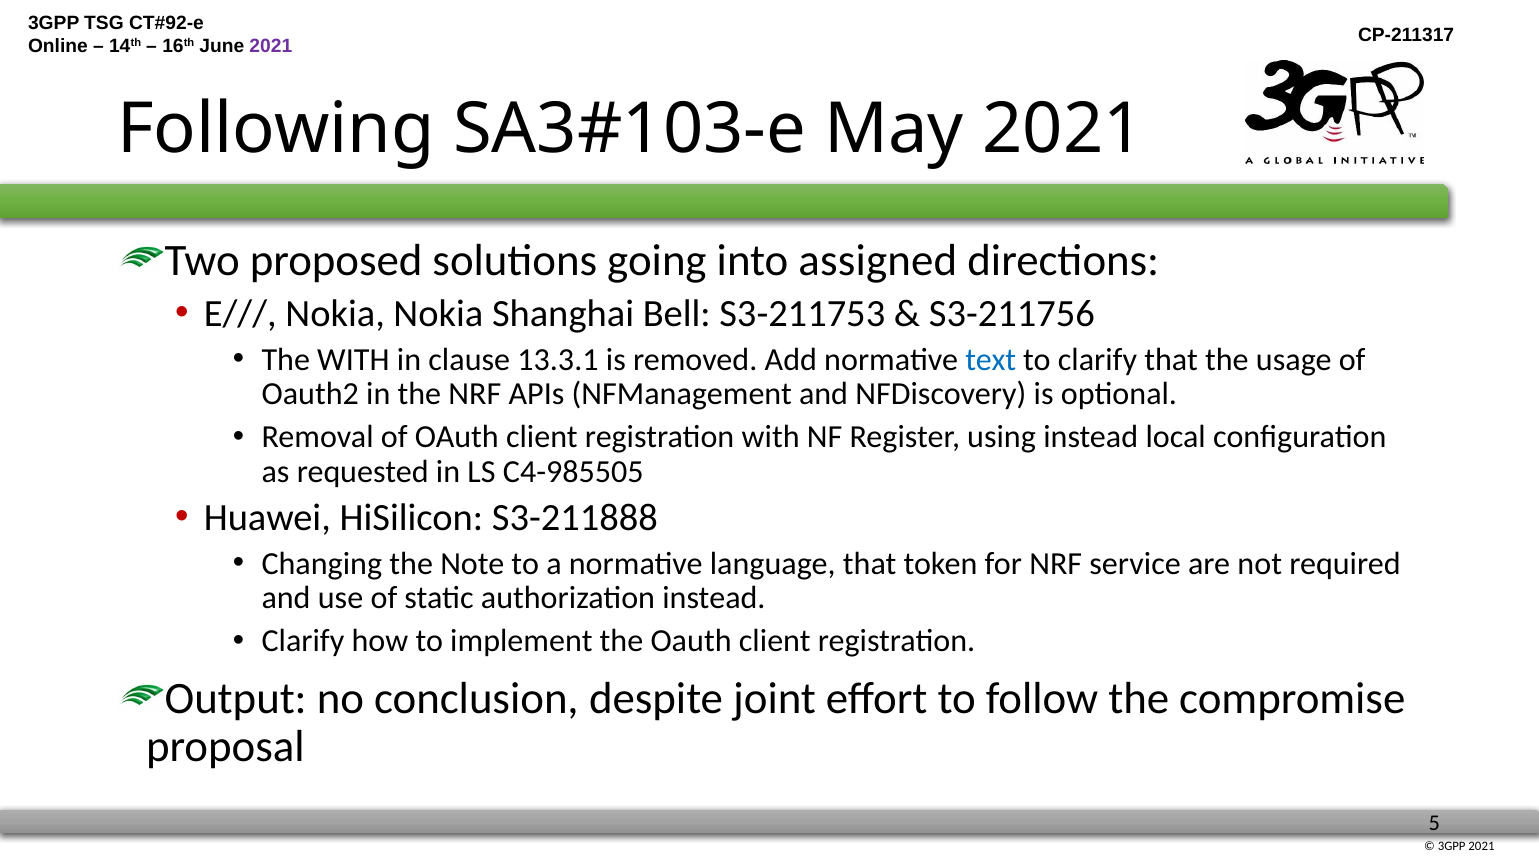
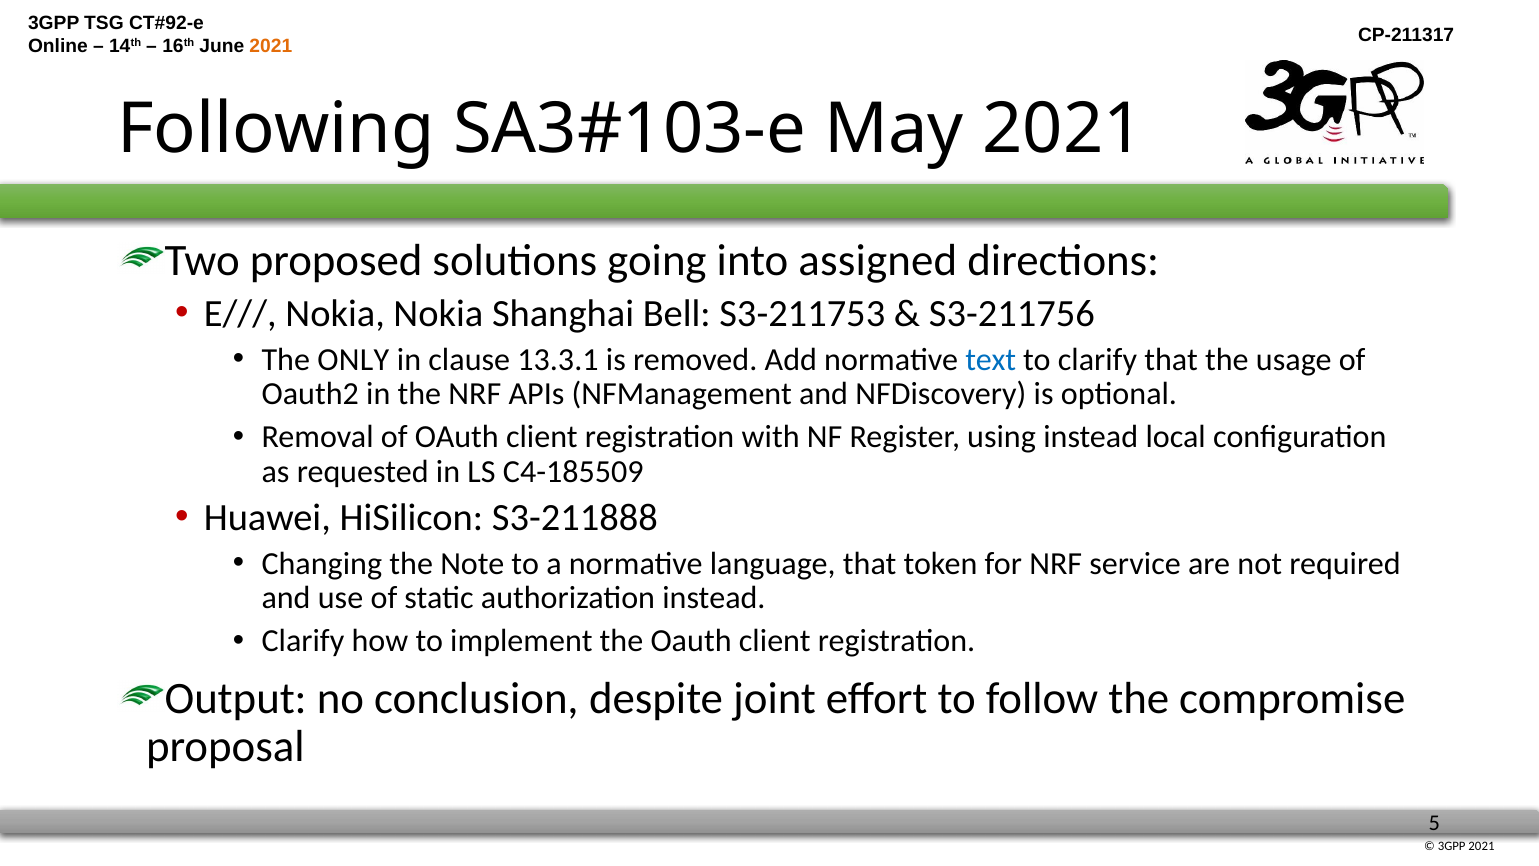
2021 at (271, 46) colour: purple -> orange
The WITH: WITH -> ONLY
C4-985505: C4-985505 -> C4-185509
